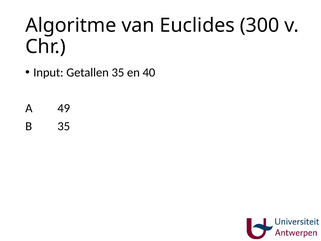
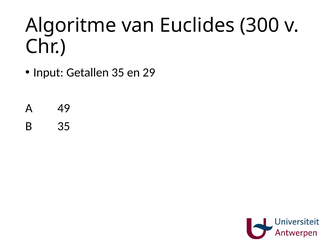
40: 40 -> 29
